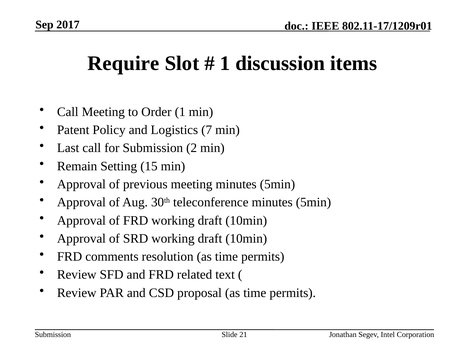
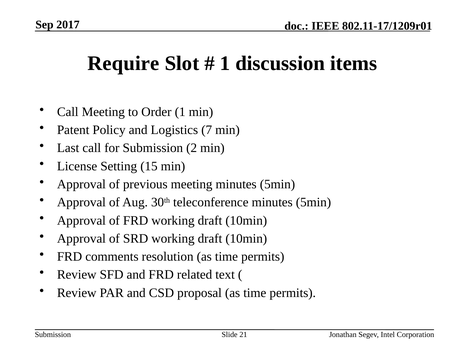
Remain: Remain -> License
